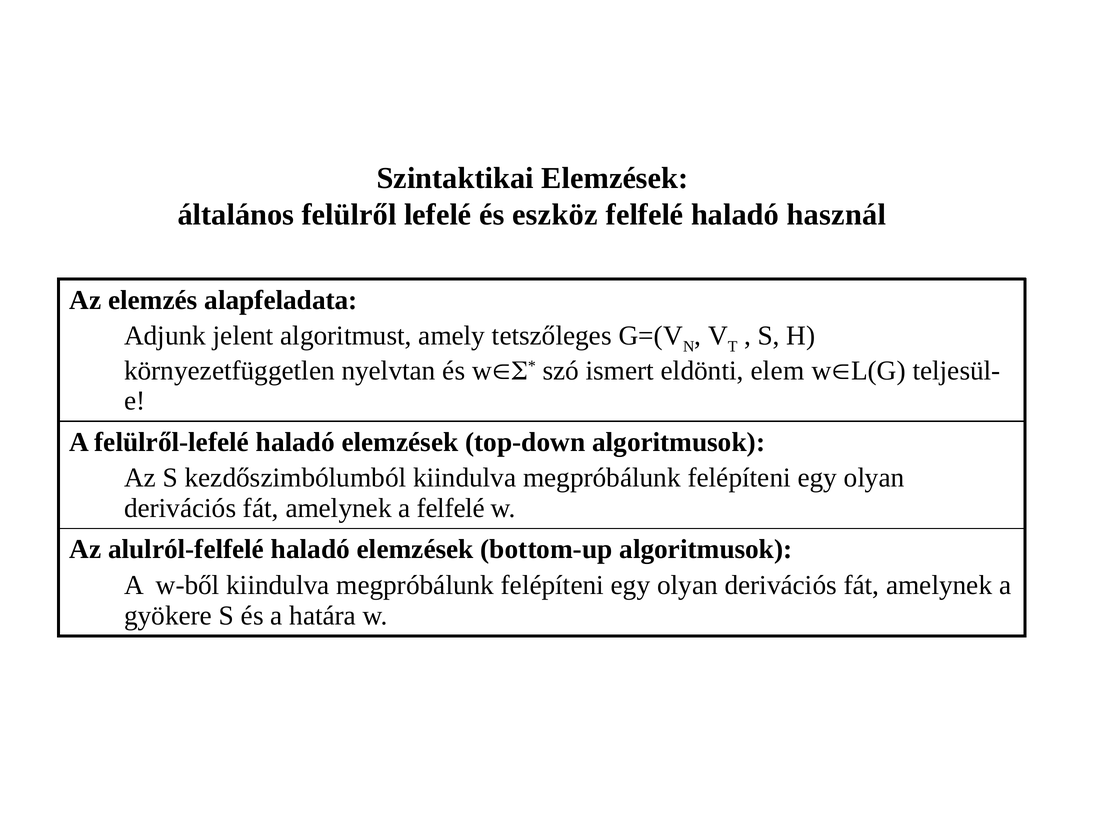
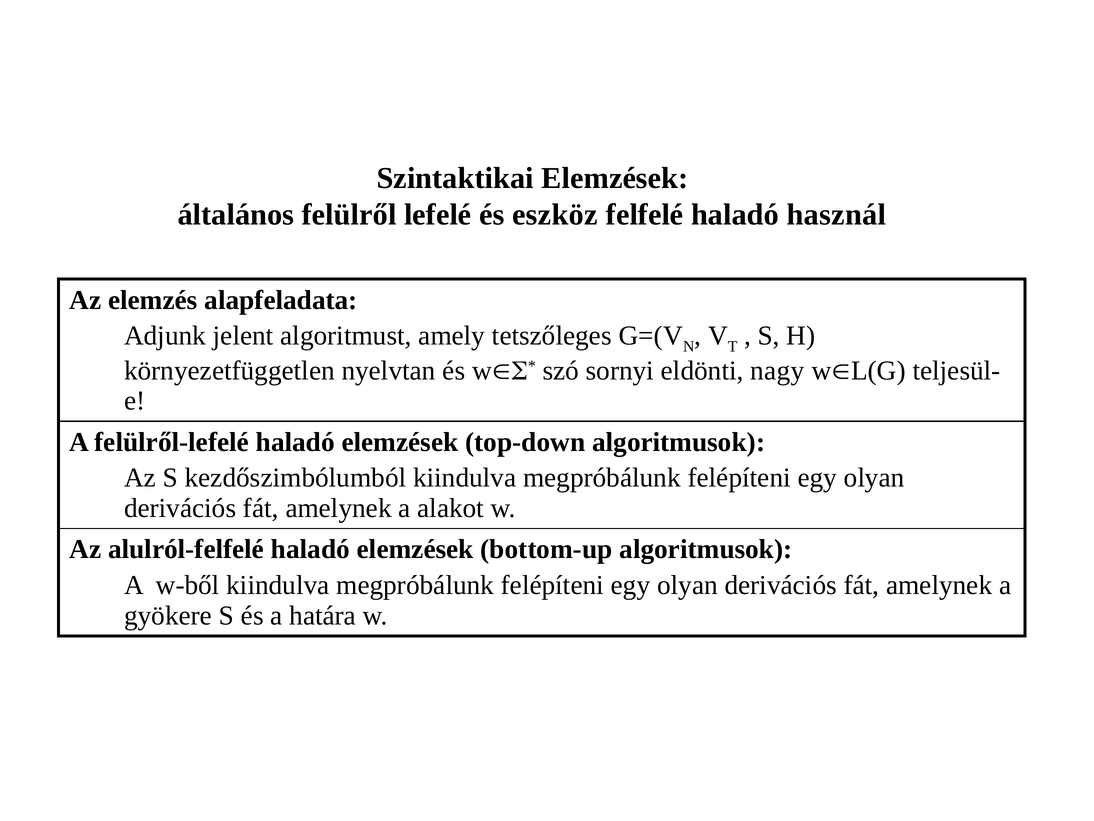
ismert: ismert -> sornyi
elem: elem -> nagy
a felfelé: felfelé -> alakot
